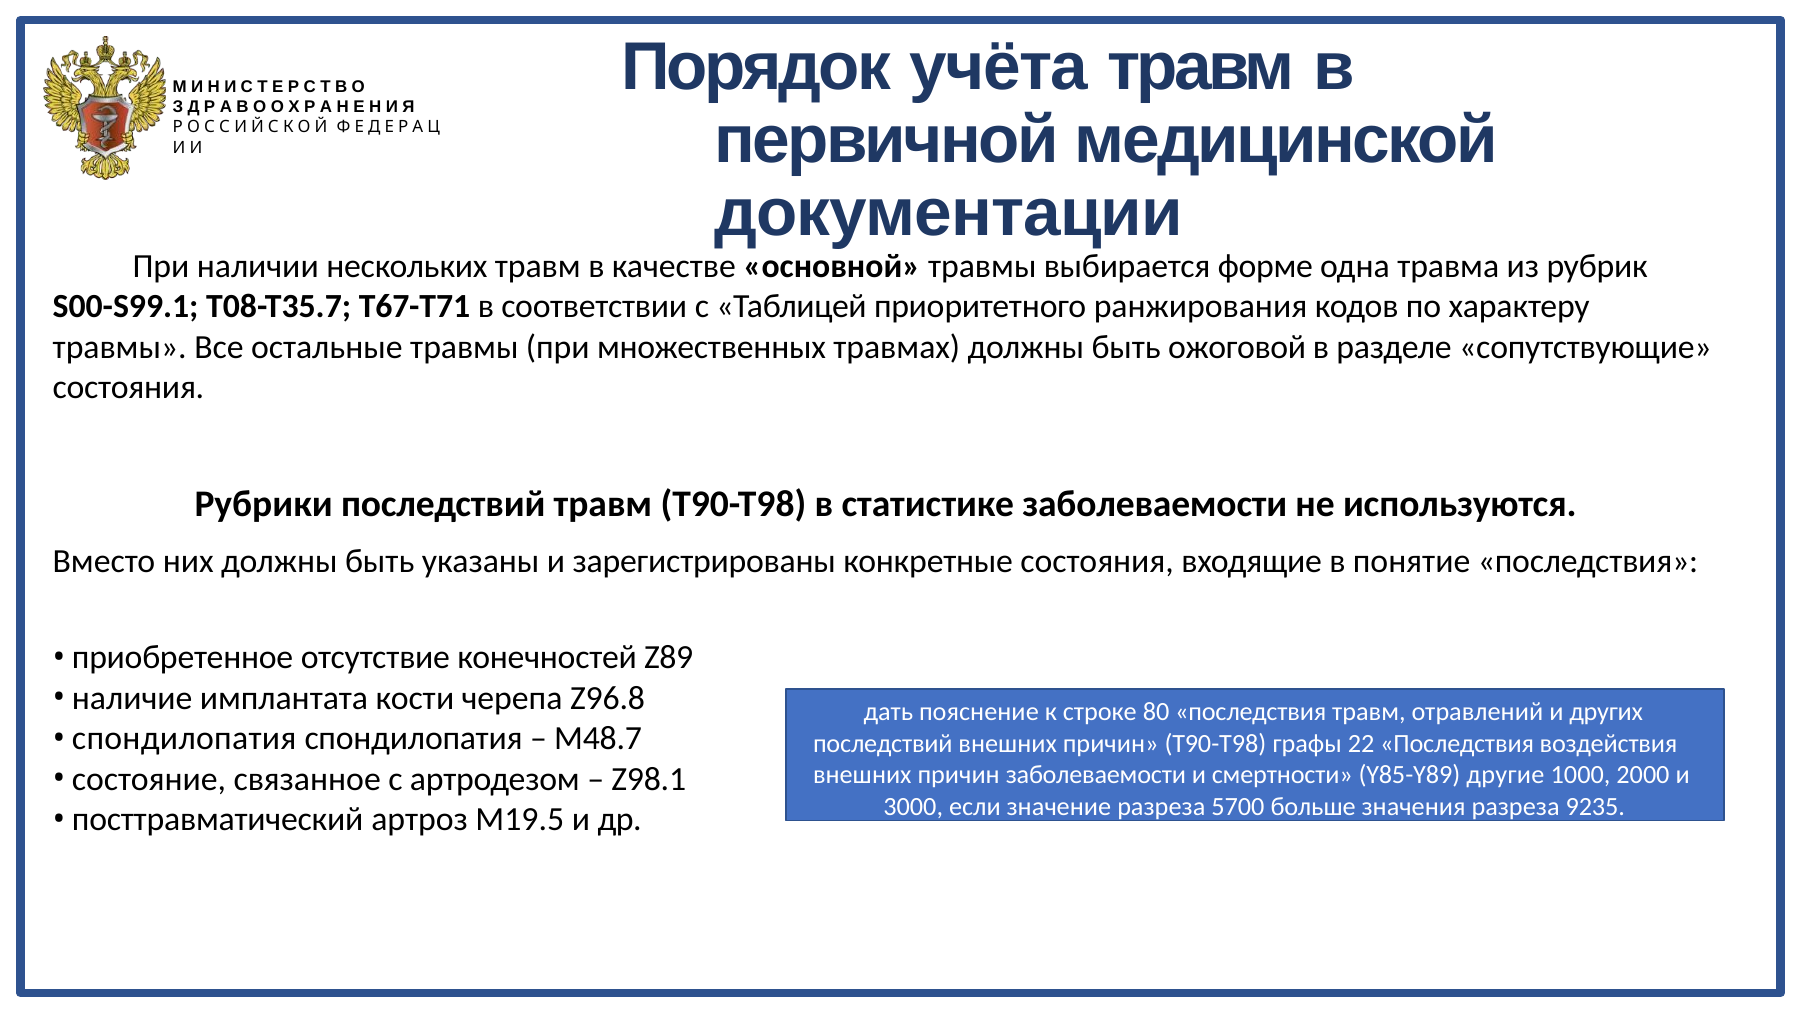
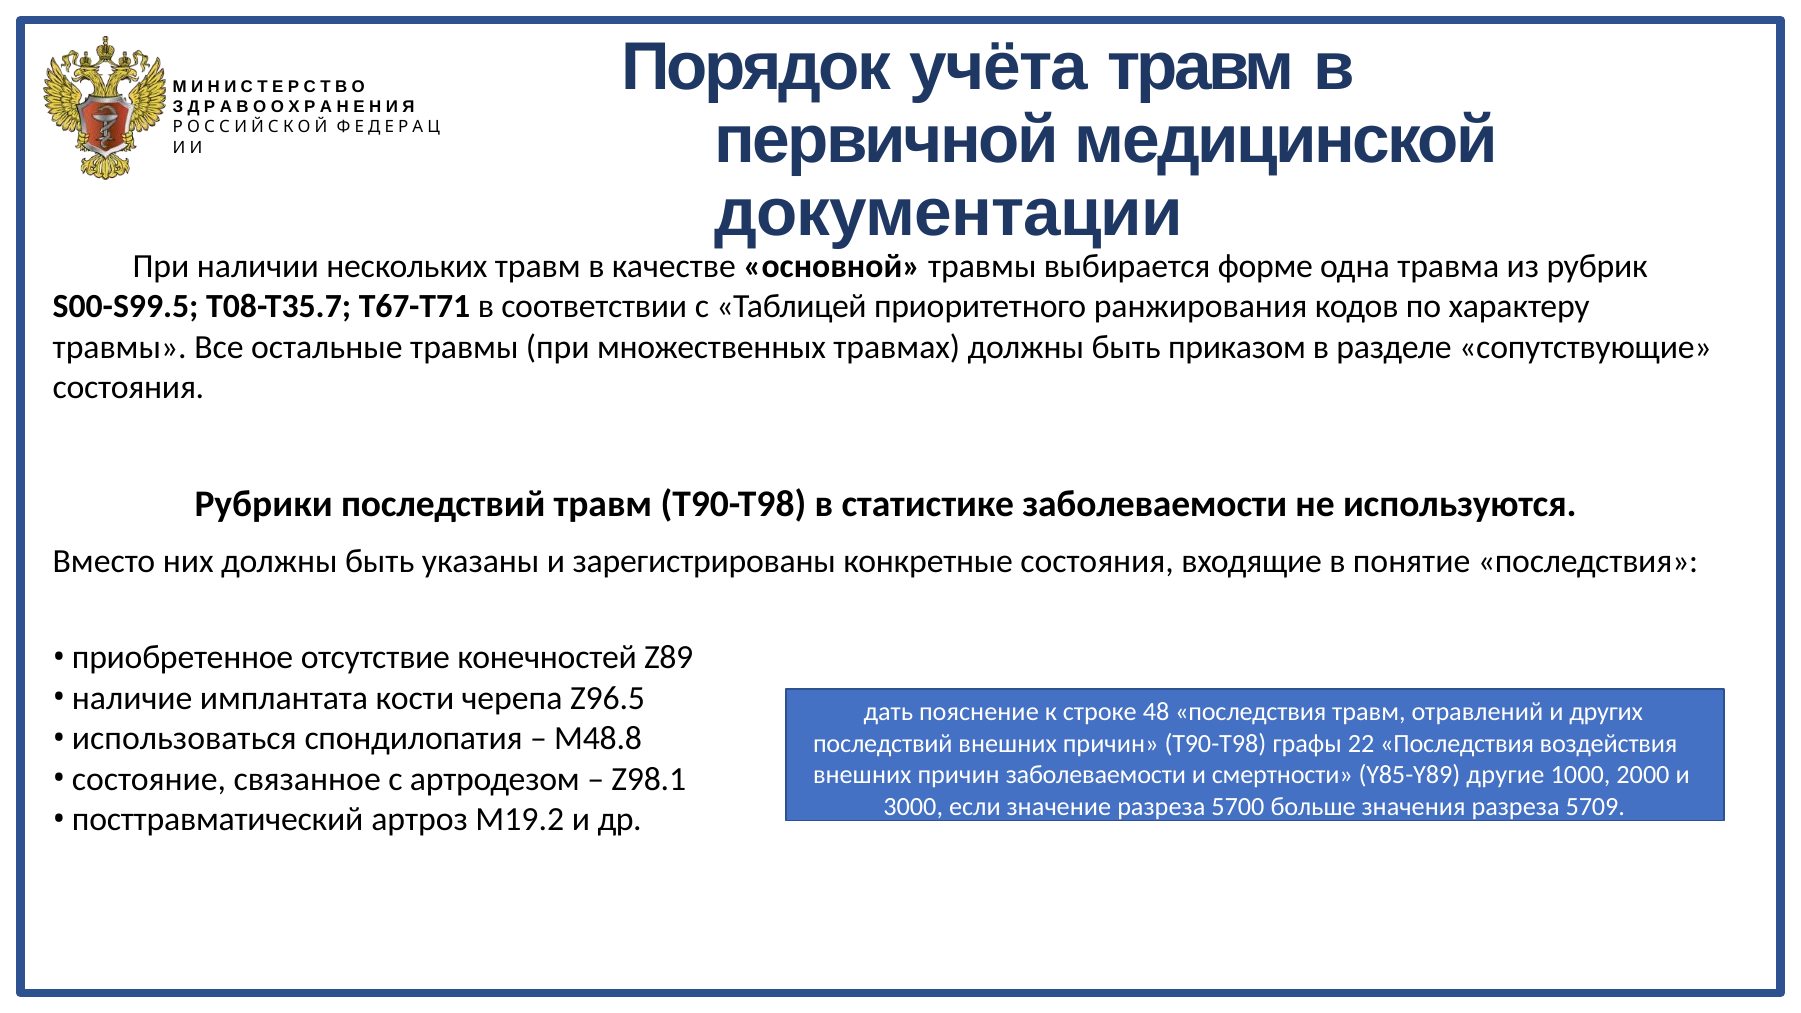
S00-S99.1: S00-S99.1 -> S00-S99.5
ожоговой: ожоговой -> приказом
Z96.8: Z96.8 -> Z96.5
80: 80 -> 48
спондилопатия at (184, 739): спондилопатия -> использоваться
М48.7: М48.7 -> М48.8
9235: 9235 -> 5709
M19.5: M19.5 -> M19.2
